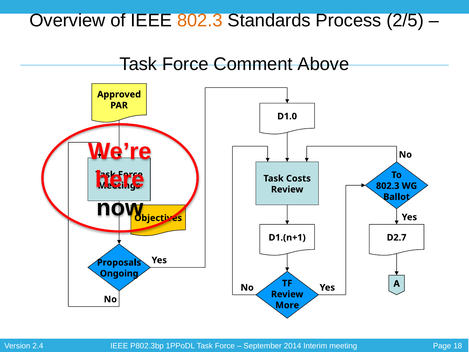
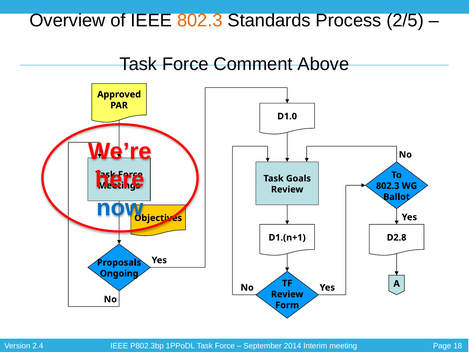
Costs: Costs -> Goals
now colour: black -> blue
D2.7: D2.7 -> D2.8
More: More -> Form
